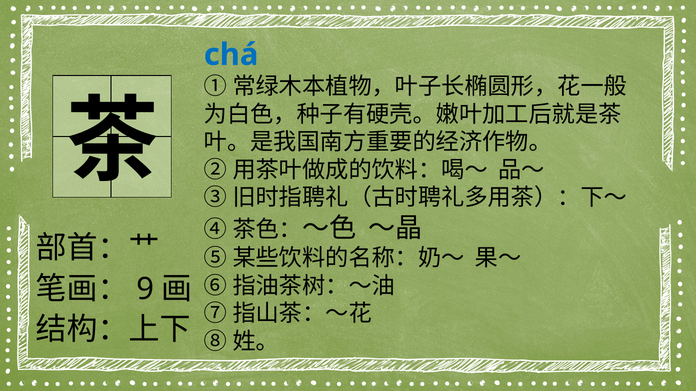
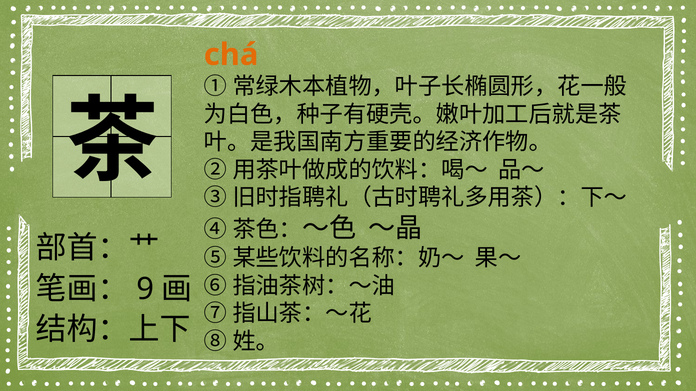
chá colour: blue -> orange
